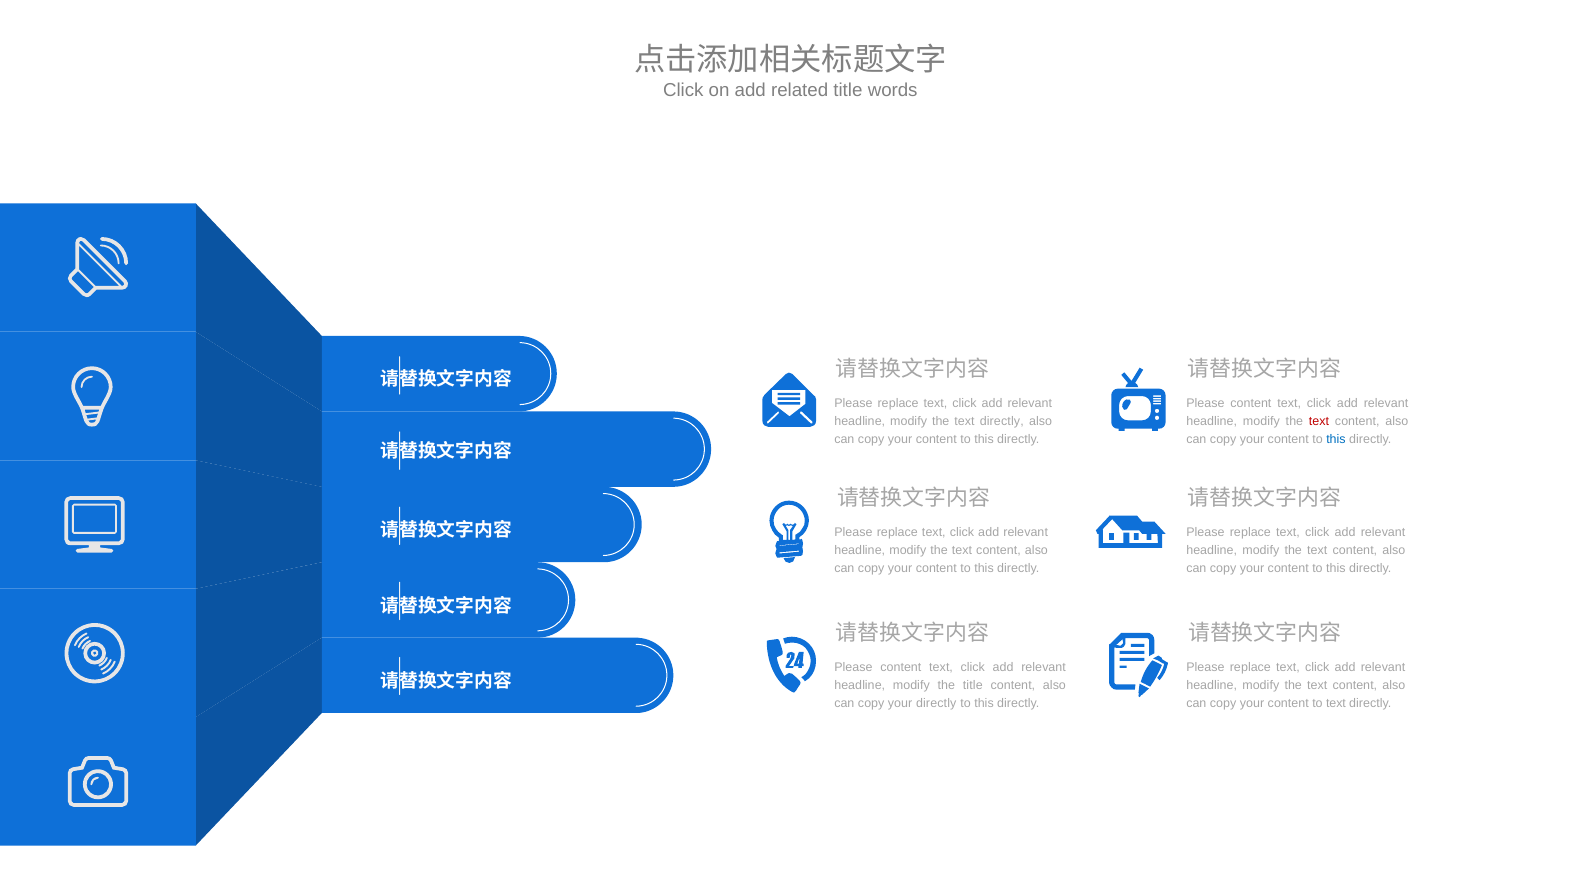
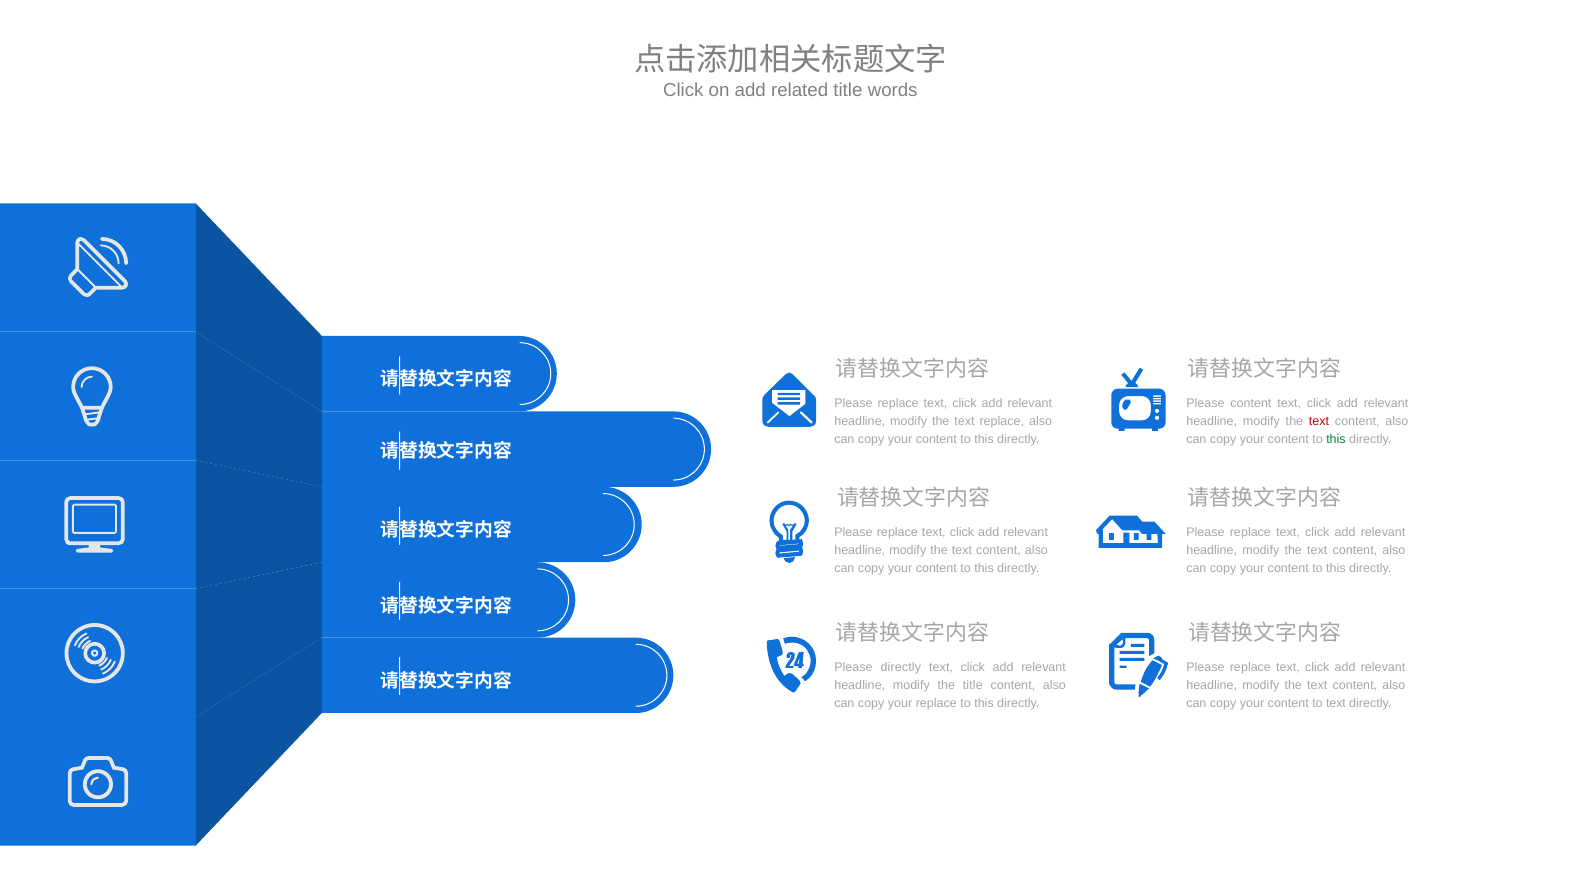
the text directly: directly -> replace
this at (1336, 439) colour: blue -> green
content at (901, 667): content -> directly
your directly: directly -> replace
